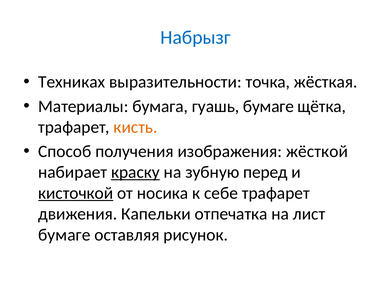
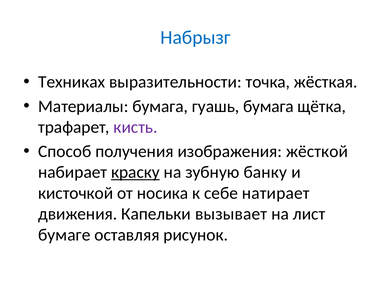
гуашь бумаге: бумаге -> бумага
кисть colour: orange -> purple
перед: перед -> банку
кисточкой underline: present -> none
себе трафарет: трафарет -> натирает
отпечатка: отпечатка -> вызывает
